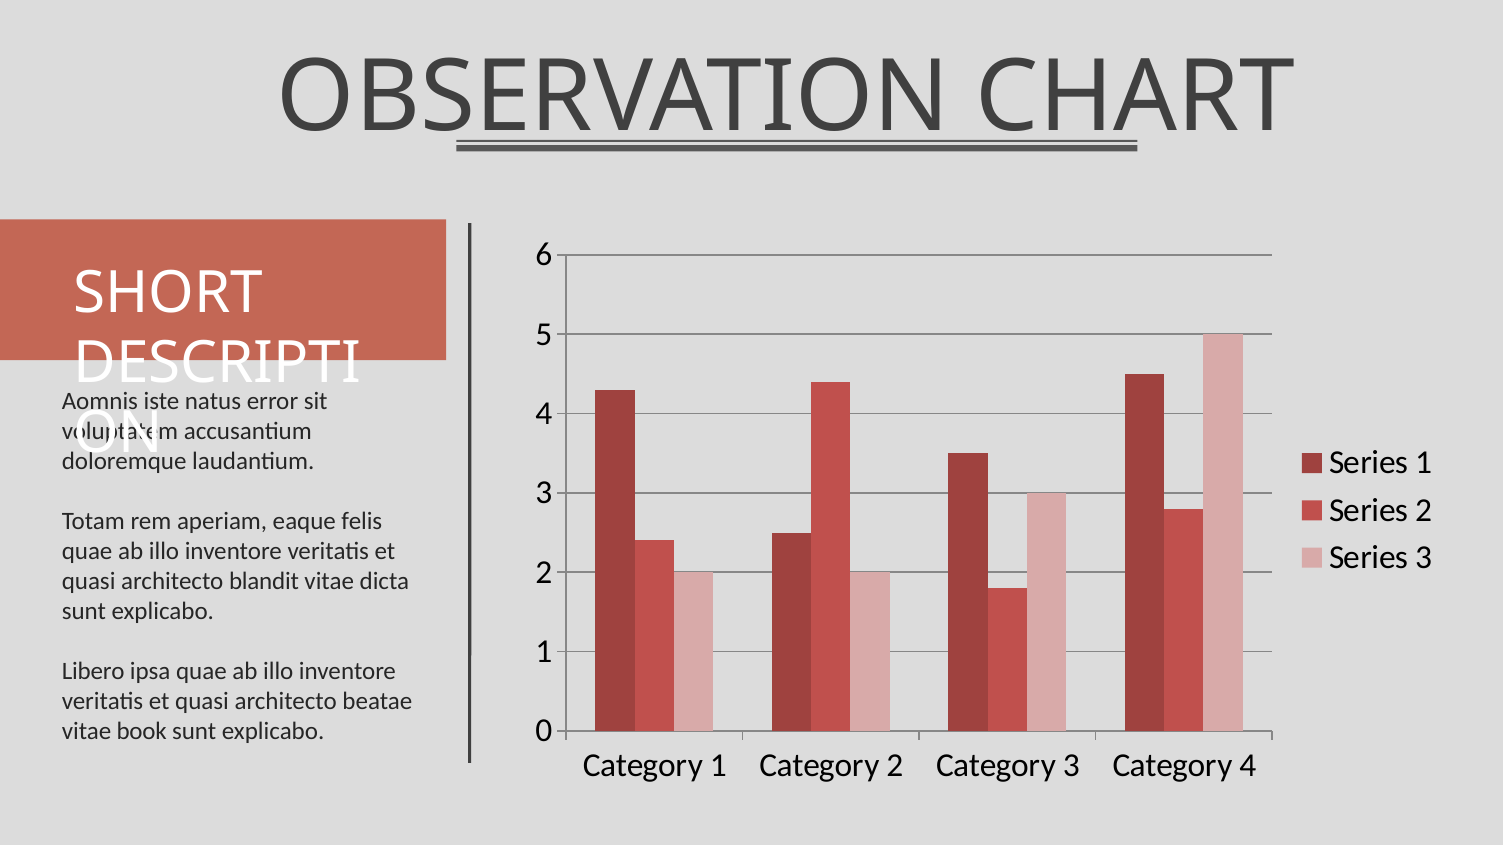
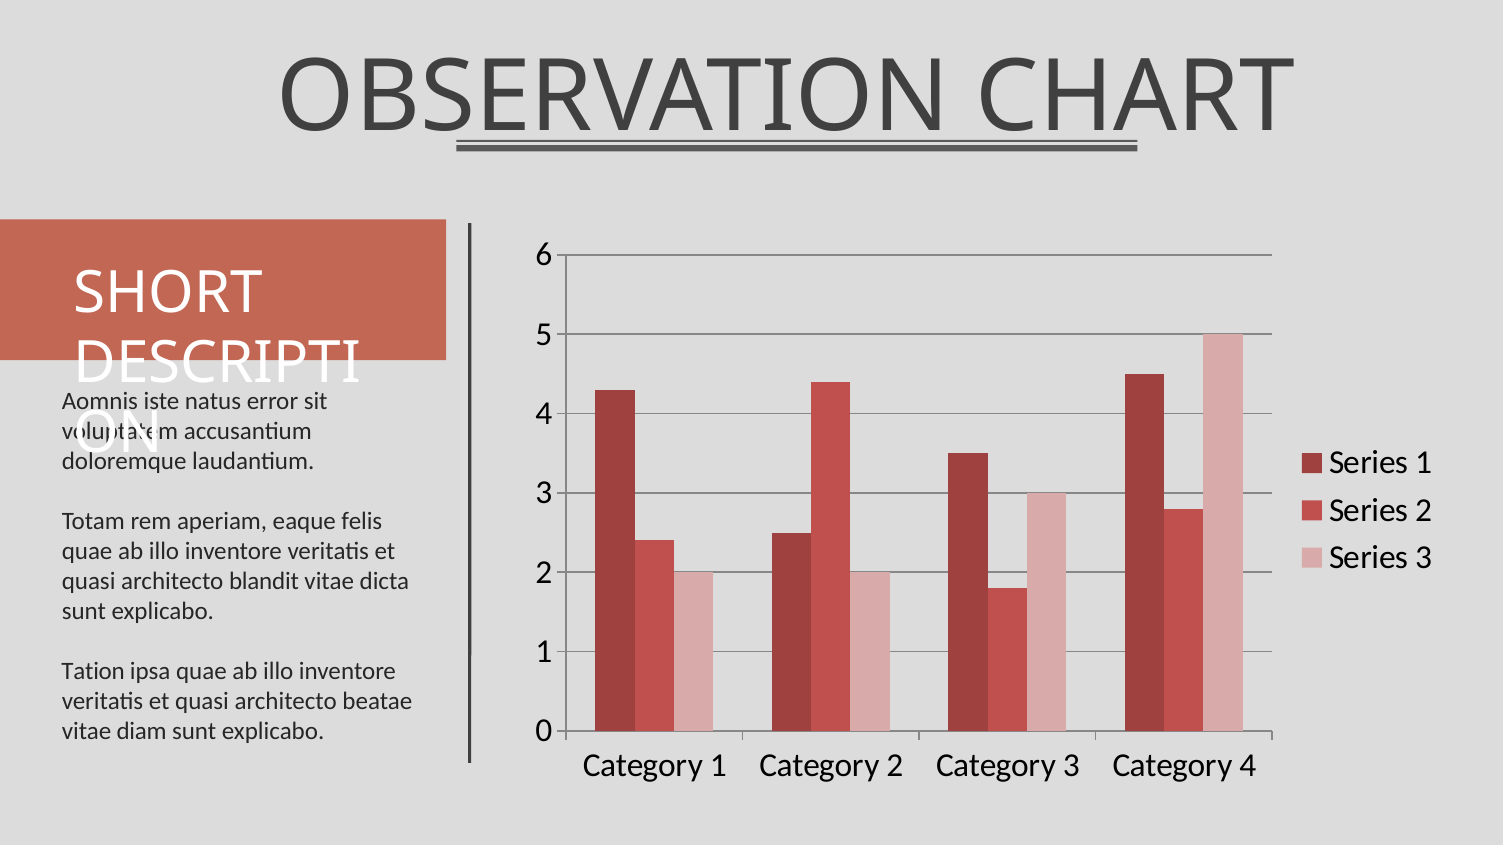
Libero: Libero -> Tation
book: book -> diam
